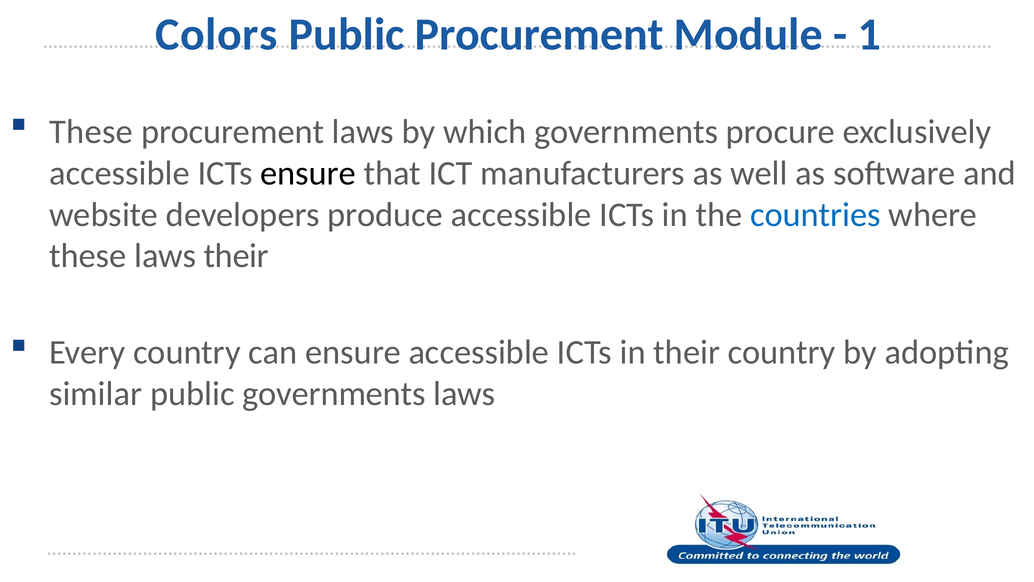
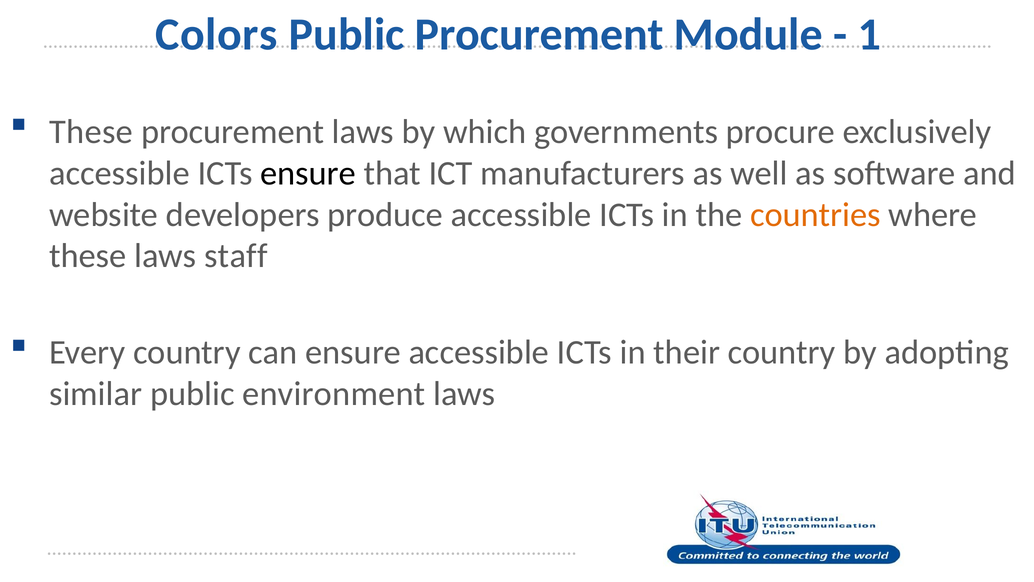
countries colour: blue -> orange
laws their: their -> staff
public governments: governments -> environment
